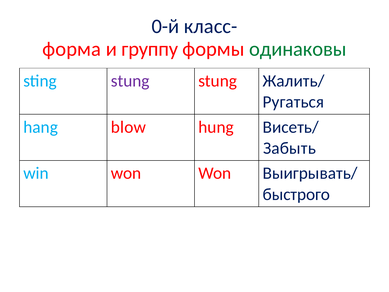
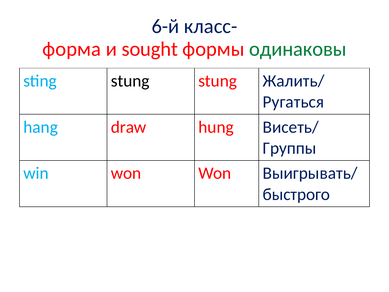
0-й: 0-й -> 6-й
группу: группу -> sought
stung at (130, 81) colour: purple -> black
blow: blow -> draw
Забыть: Забыть -> Группы
